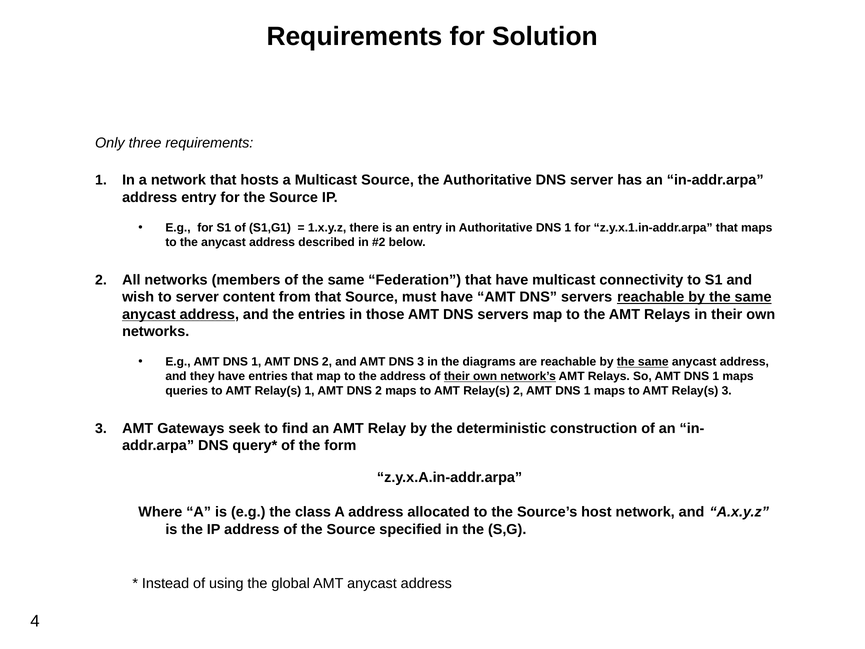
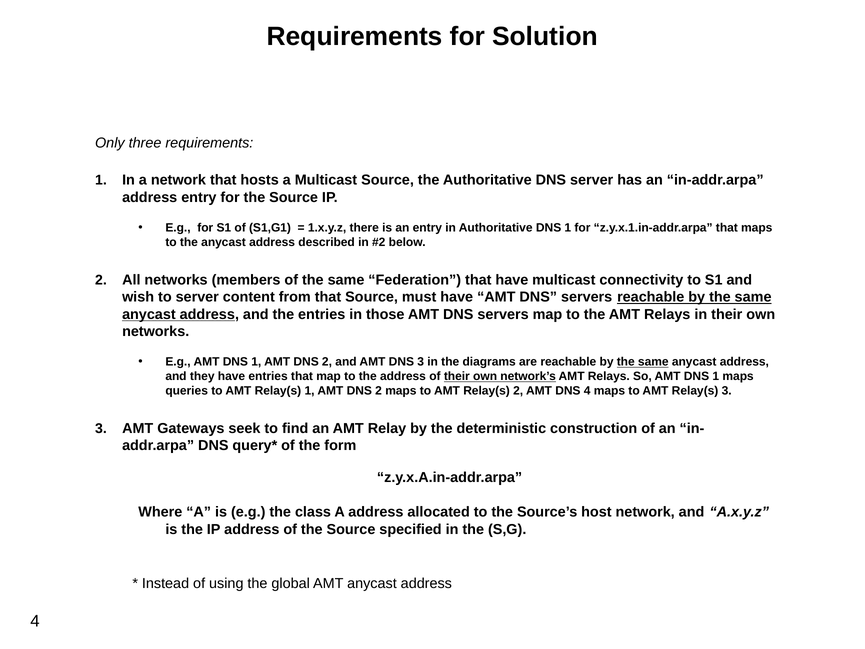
2 AMT DNS 1: 1 -> 4
